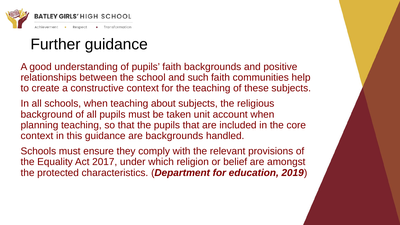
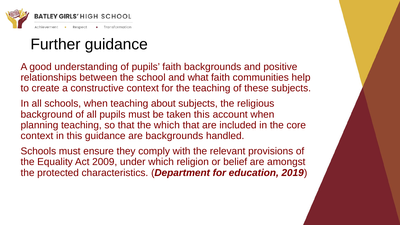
such: such -> what
taken unit: unit -> this
the pupils: pupils -> which
2017: 2017 -> 2009
